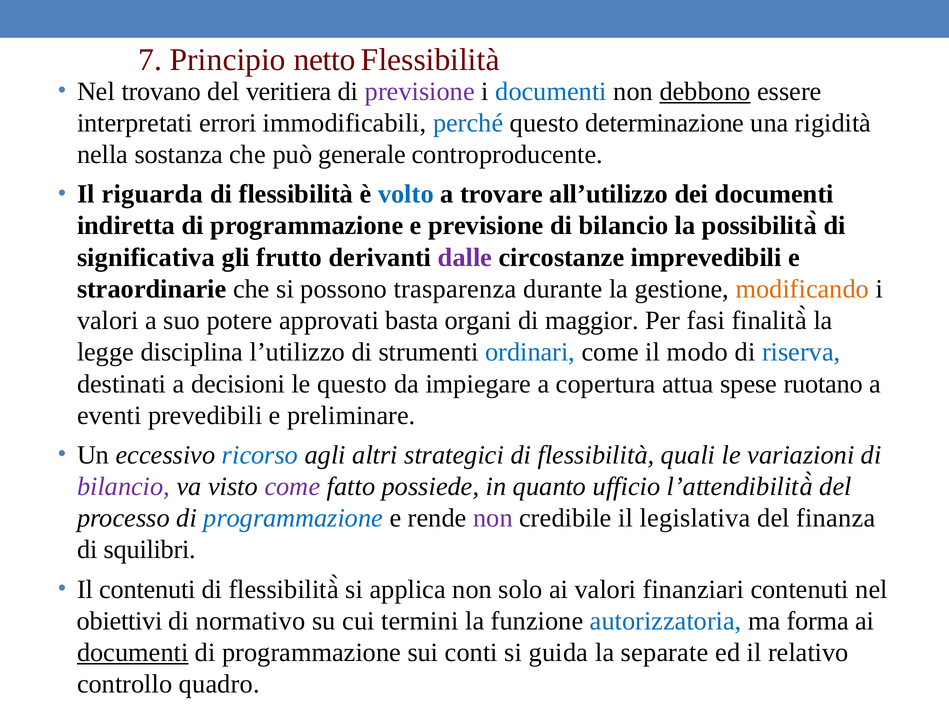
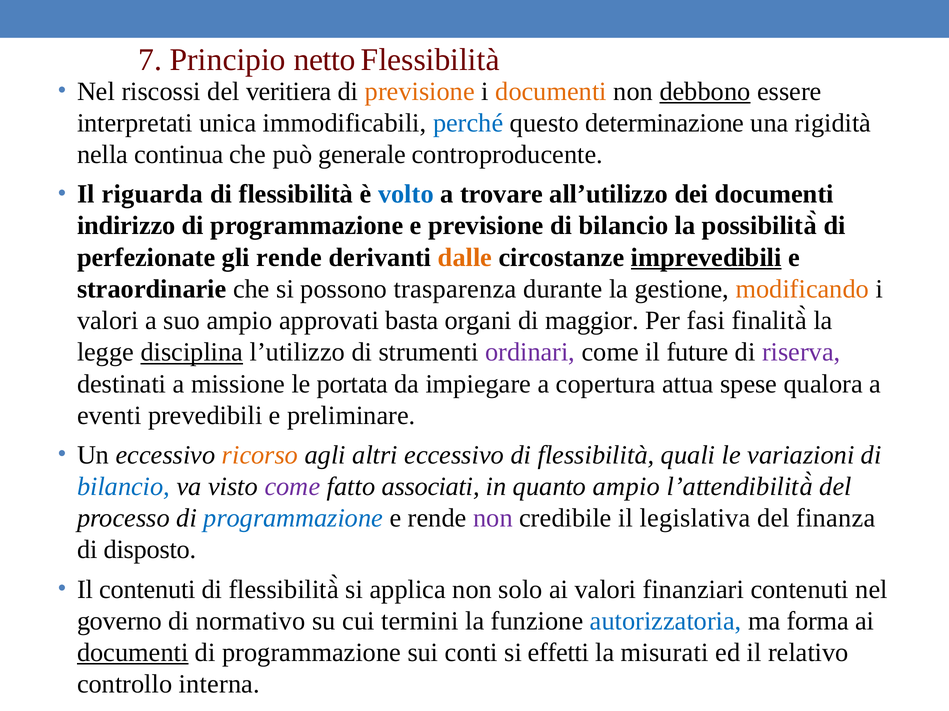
trovano: trovano -> riscossi
previsione at (420, 92) colour: purple -> orange
documenti at (551, 92) colour: blue -> orange
errori: errori -> unica
sostanza: sostanza -> continua
indiretta: indiretta -> indirizzo
significativa: significativa -> perfezionate
gli frutto: frutto -> rende
dalle colour: purple -> orange
imprevedibili underline: none -> present
suo potere: potere -> ampio
disciplina underline: none -> present
ordinari colour: blue -> purple
modo: modo -> future
riserva colour: blue -> purple
decisioni: decisioni -> missione
le questo: questo -> portata
ruotano: ruotano -> qualora
ricorso colour: blue -> orange
altri strategici: strategici -> eccessivo
bilancio at (124, 487) colour: purple -> blue
possiede: possiede -> associati
quanto ufficio: ufficio -> ampio
squilibri: squilibri -> disposto
obiettivi: obiettivi -> governo
guida: guida -> effetti
separate: separate -> misurati
quadro: quadro -> interna
